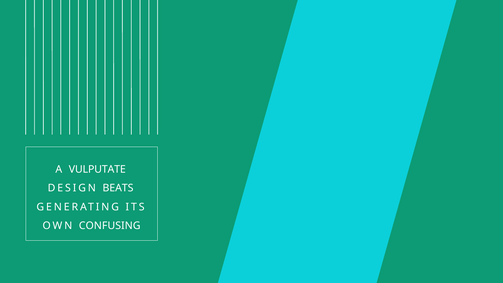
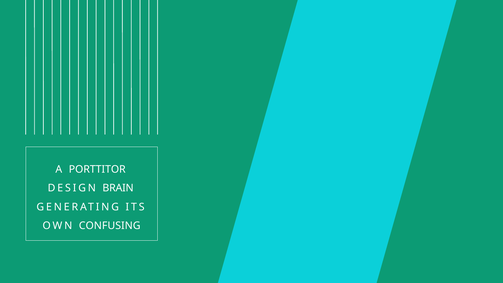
VULPUTATE: VULPUTATE -> PORTTITOR
BEATS: BEATS -> BRAIN
